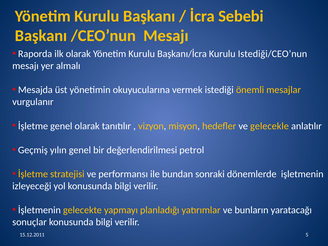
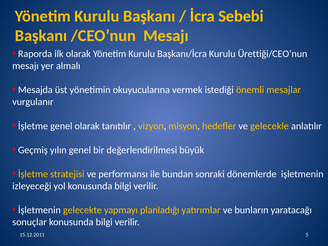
Istediği/CEO’nun: Istediği/CEO’nun -> Ürettiği/CEO’nun
petrol: petrol -> büyük
